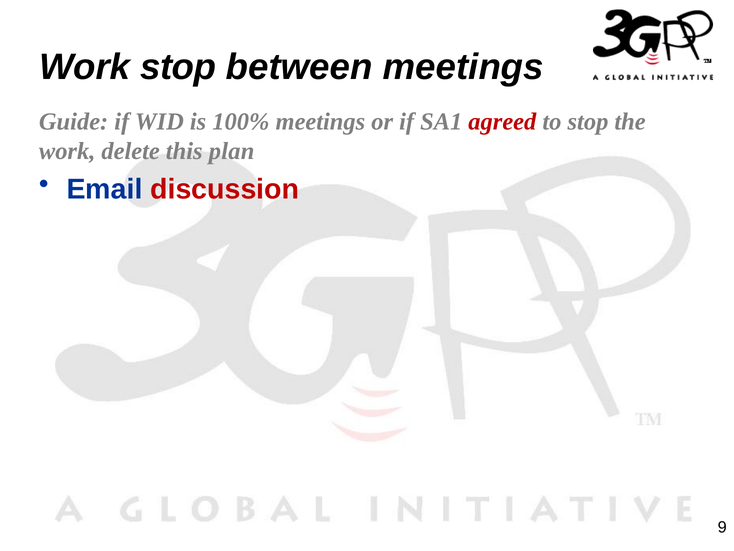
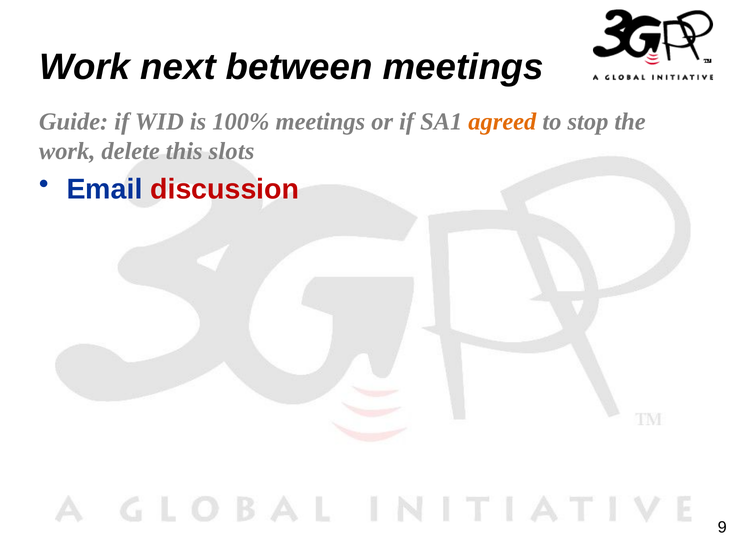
Work stop: stop -> next
agreed colour: red -> orange
plan: plan -> slots
